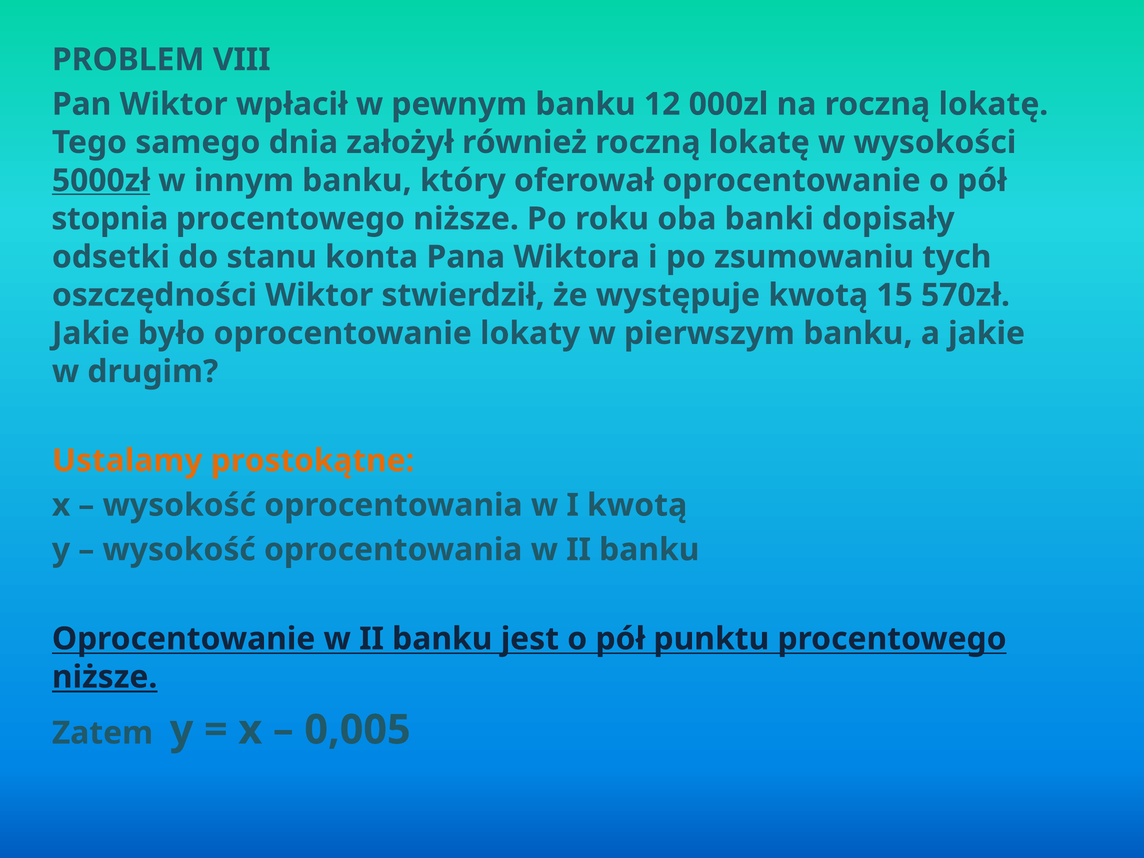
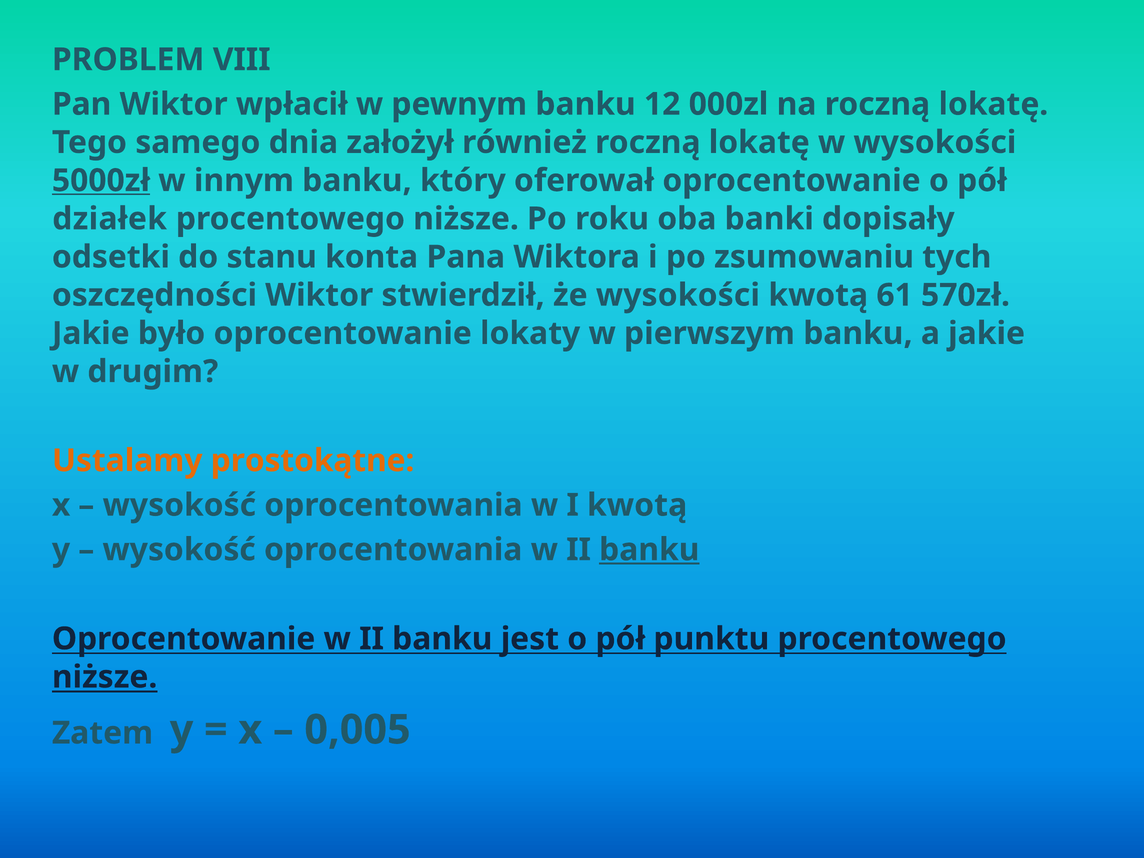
stopnia: stopnia -> działek
że występuje: występuje -> wysokości
15: 15 -> 61
banku at (649, 550) underline: none -> present
